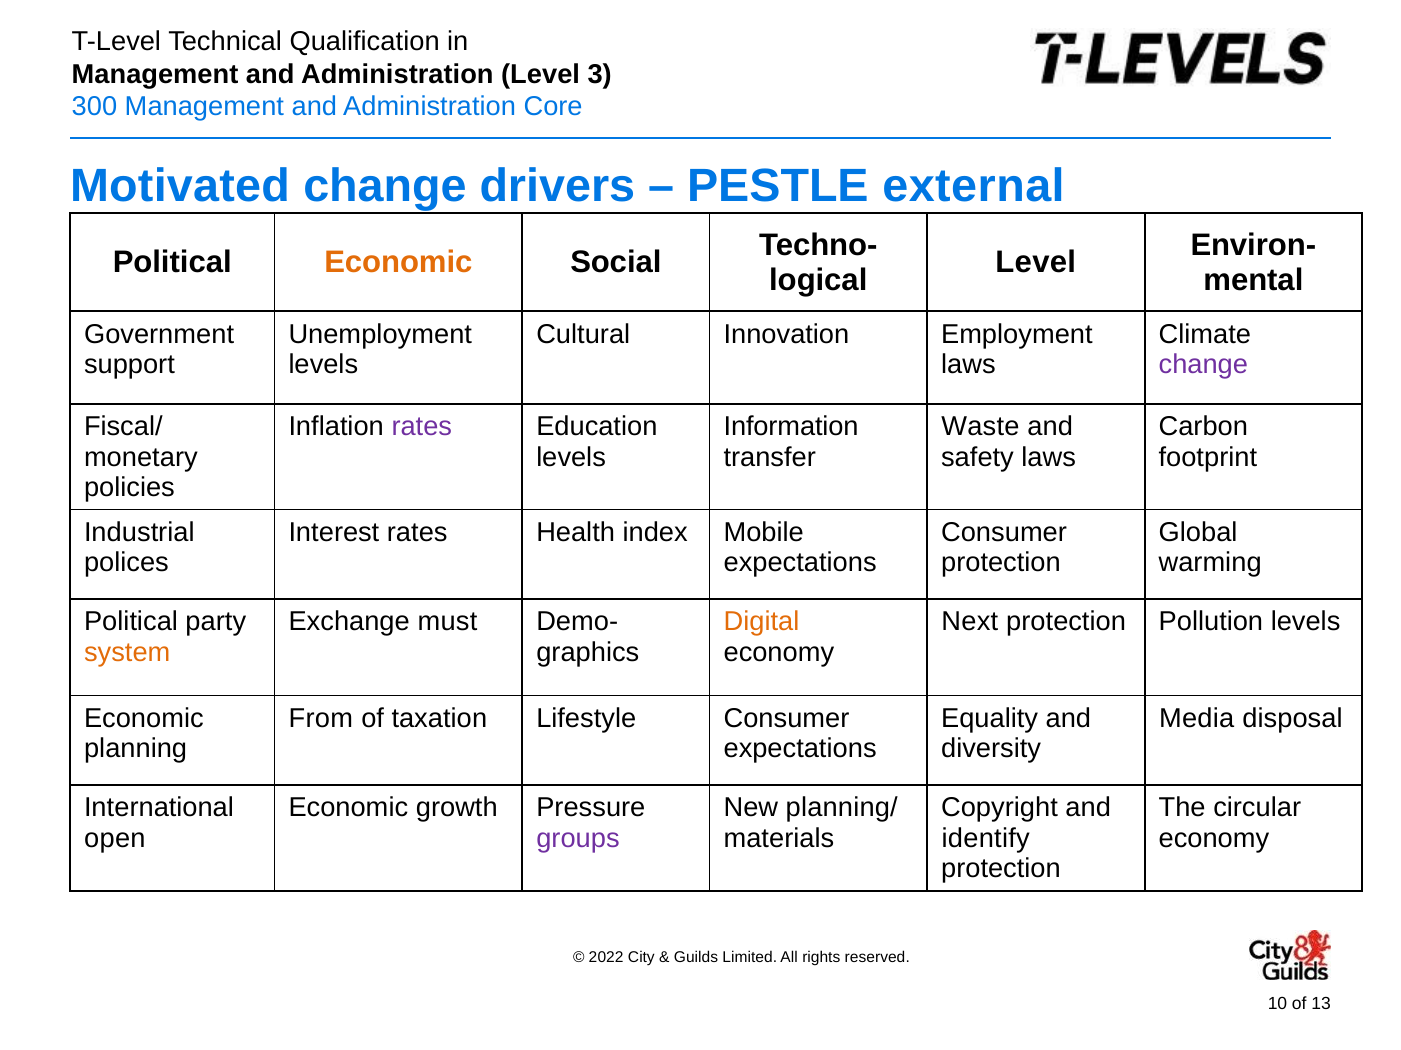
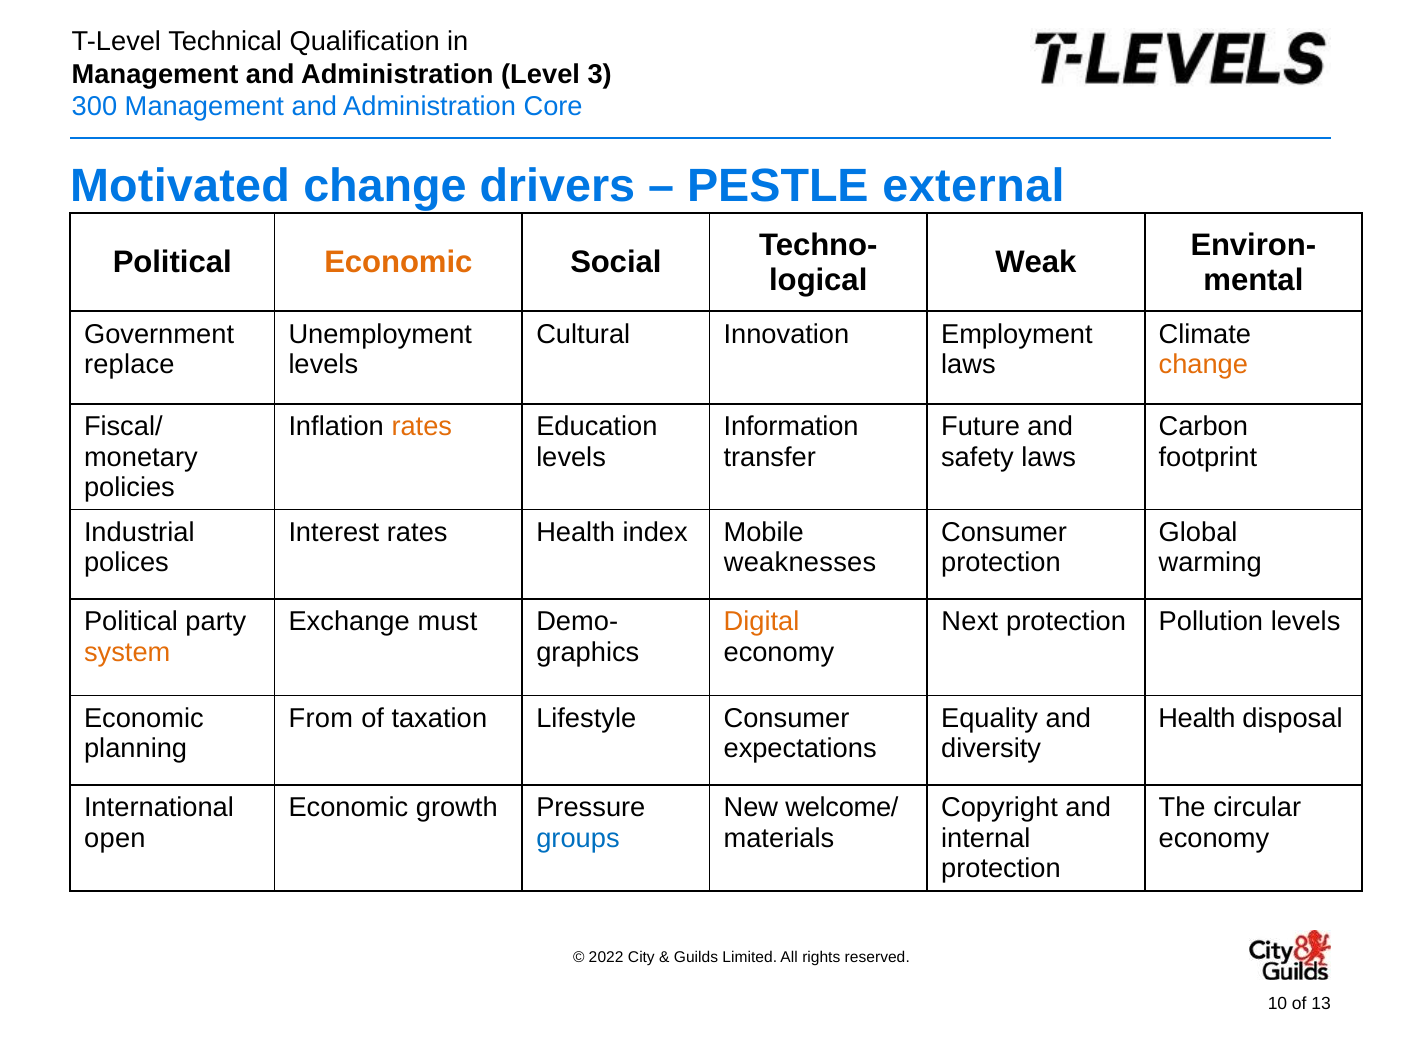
Level at (1036, 263): Level -> Weak
support: support -> replace
change at (1203, 365) colour: purple -> orange
rates at (422, 427) colour: purple -> orange
Waste: Waste -> Future
expectations at (800, 563): expectations -> weaknesses
Media at (1197, 719): Media -> Health
planning/: planning/ -> welcome/
groups colour: purple -> blue
identify: identify -> internal
